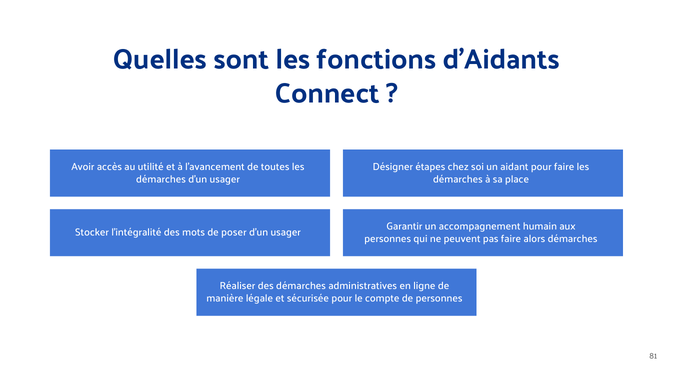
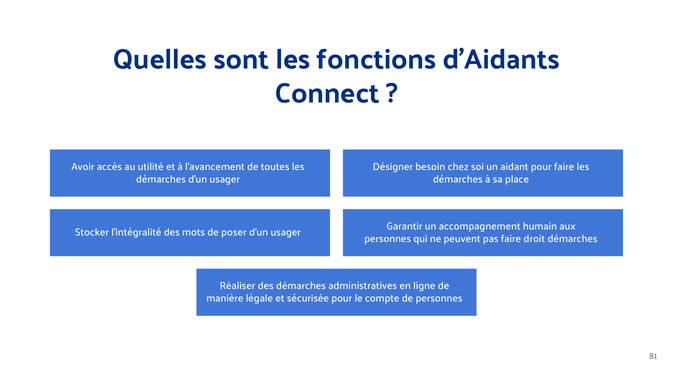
étapes: étapes -> besoin
alors: alors -> droit
